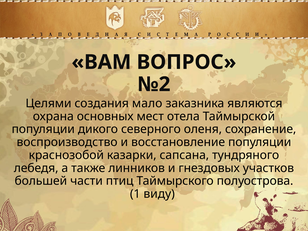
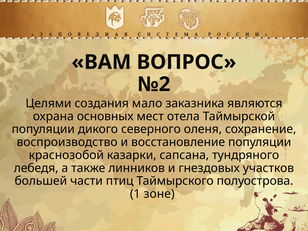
виду: виду -> зоне
